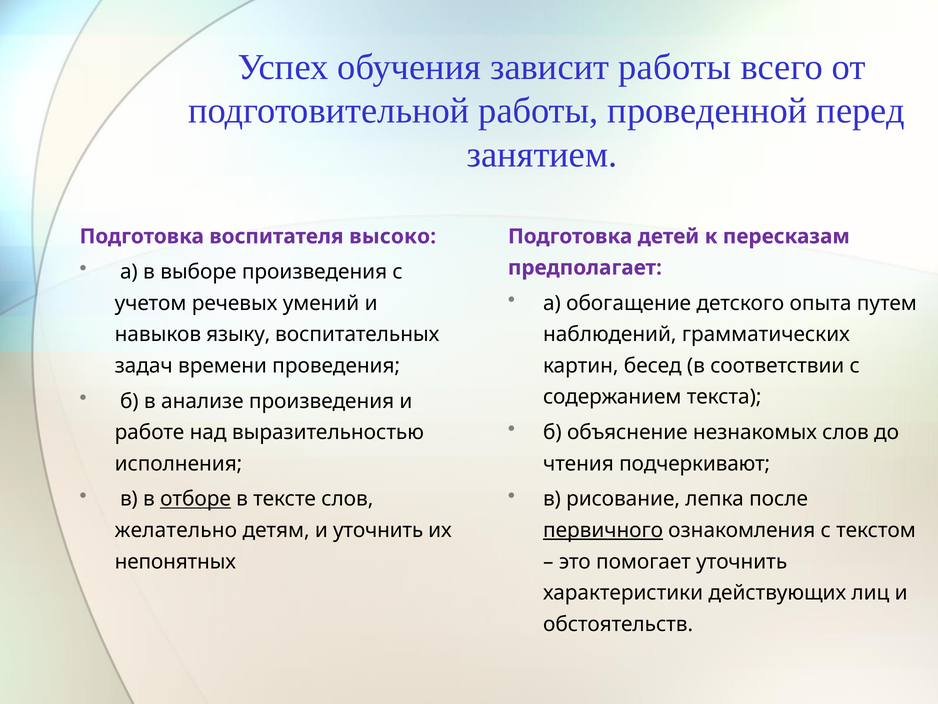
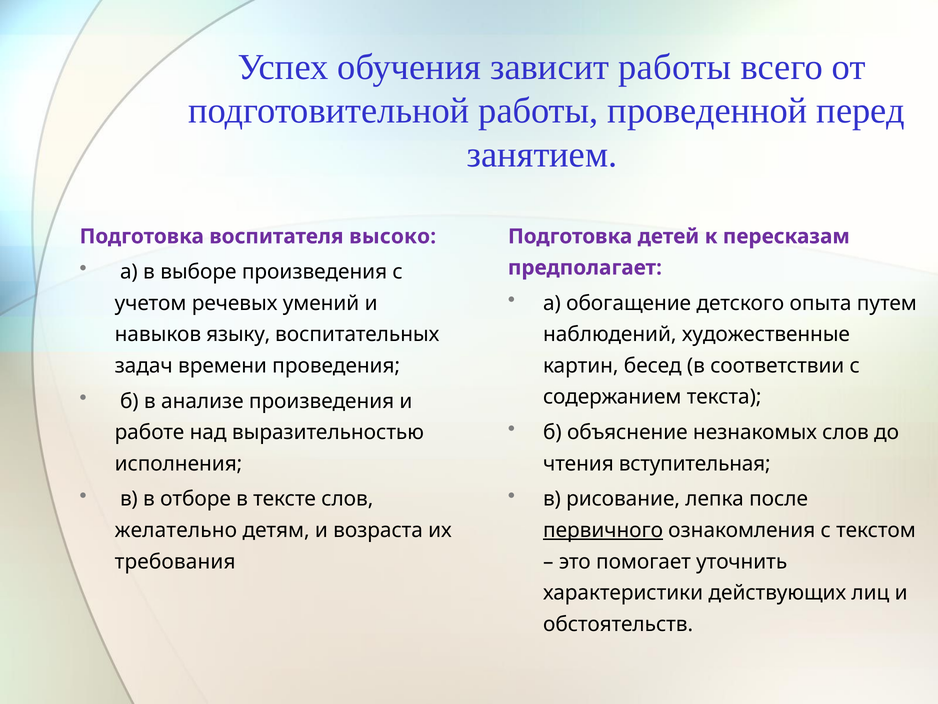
грамматических: грамматических -> художественные
подчеркивают: подчеркивают -> вступительная
отборе underline: present -> none
и уточнить: уточнить -> возраста
непонятных: непонятных -> требования
